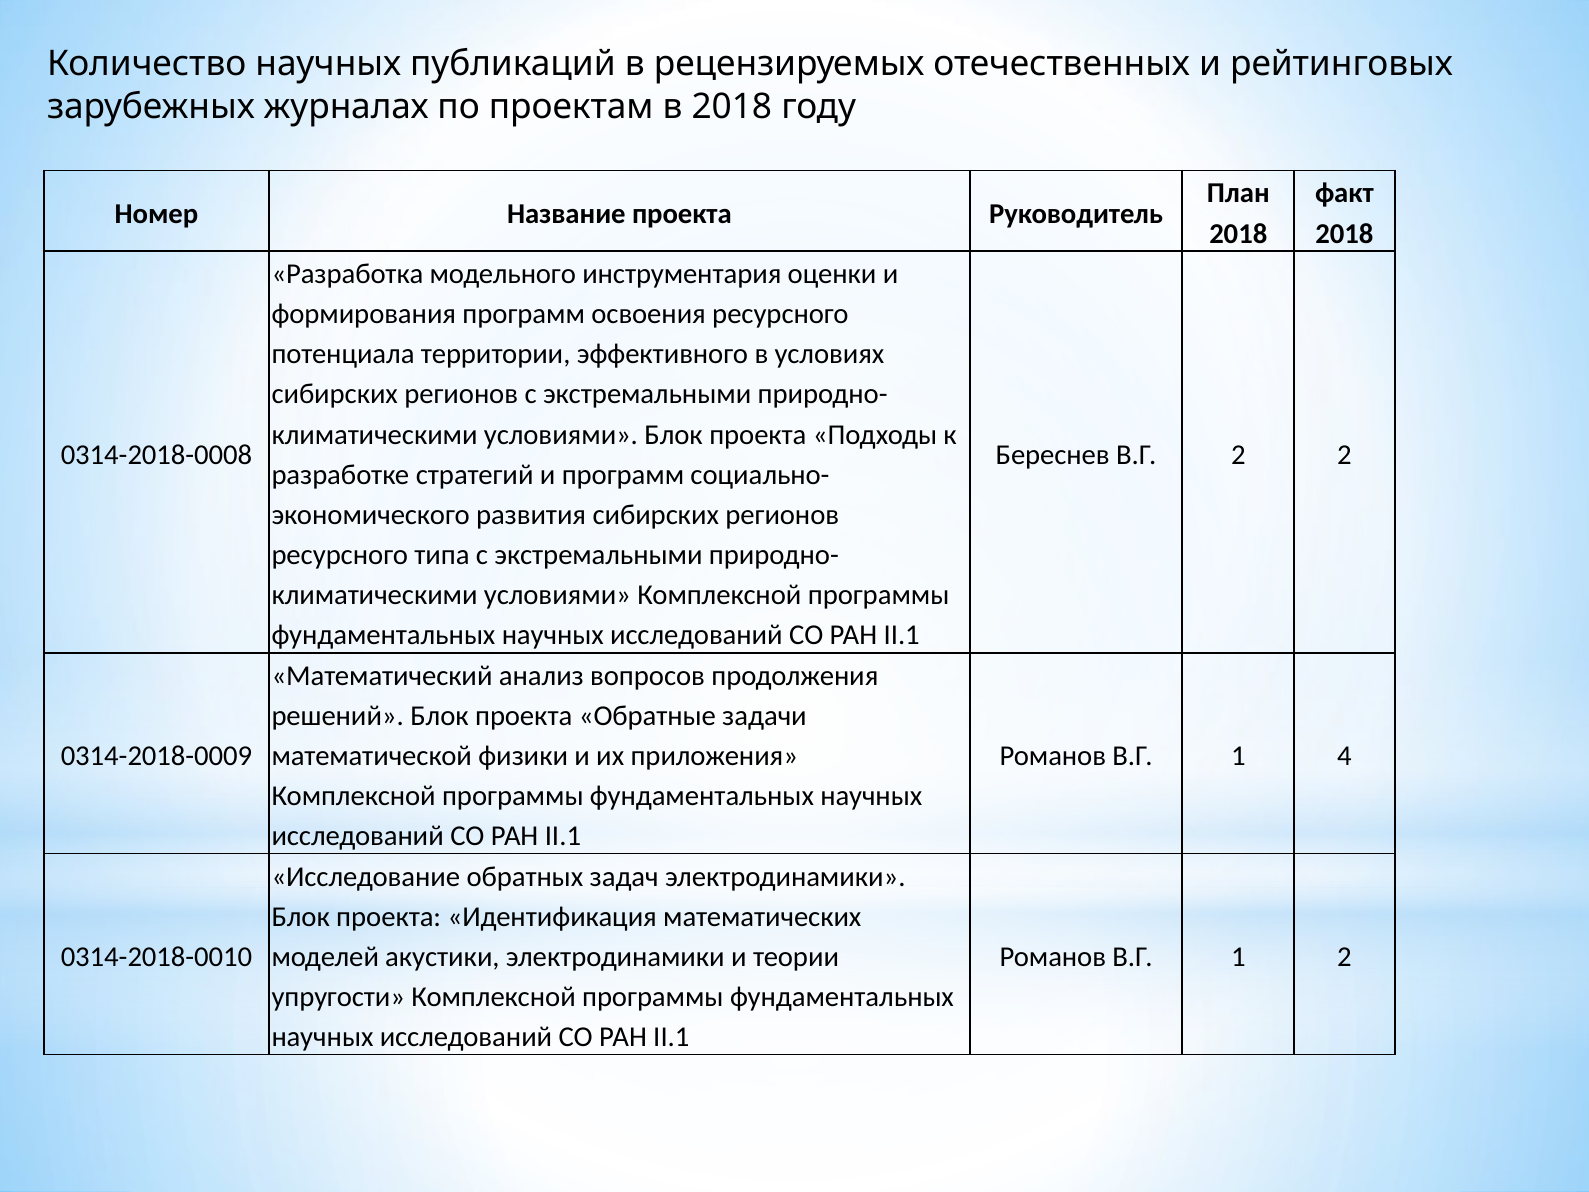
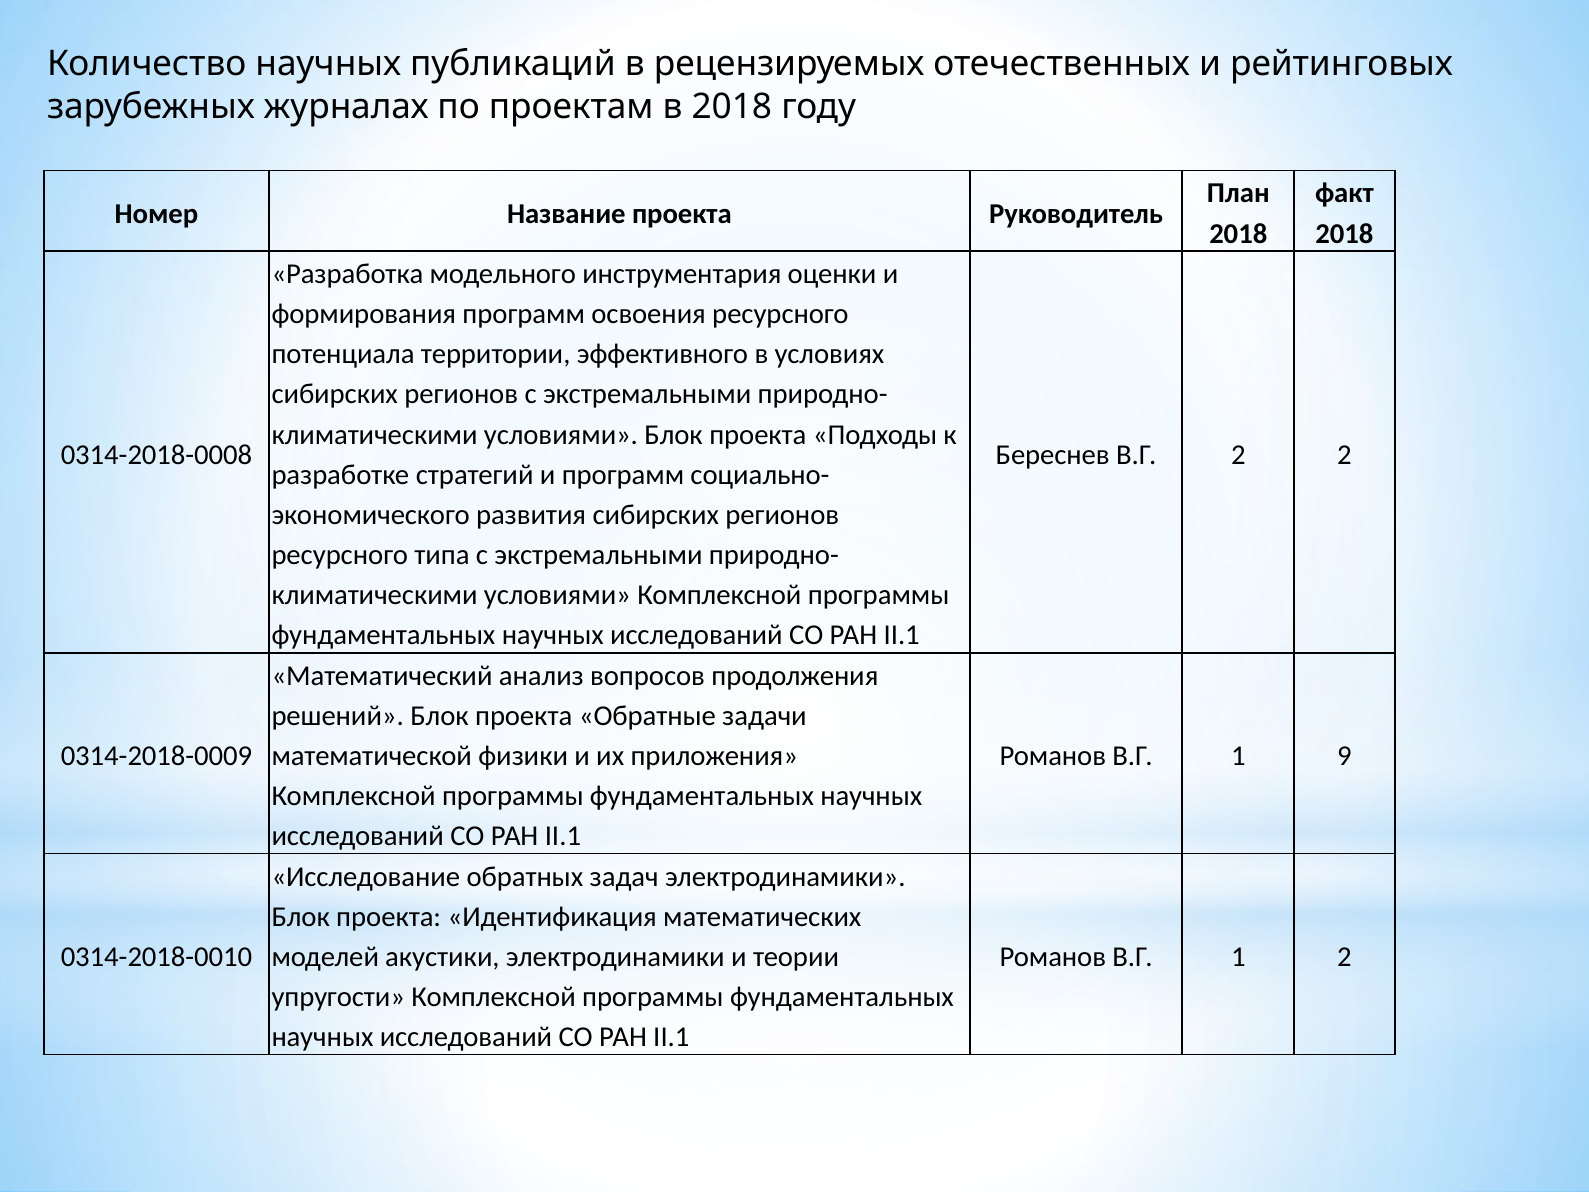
4: 4 -> 9
